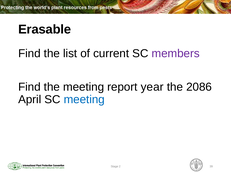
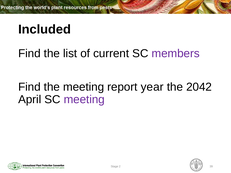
Erasable: Erasable -> Included
2086: 2086 -> 2042
meeting at (84, 100) colour: blue -> purple
